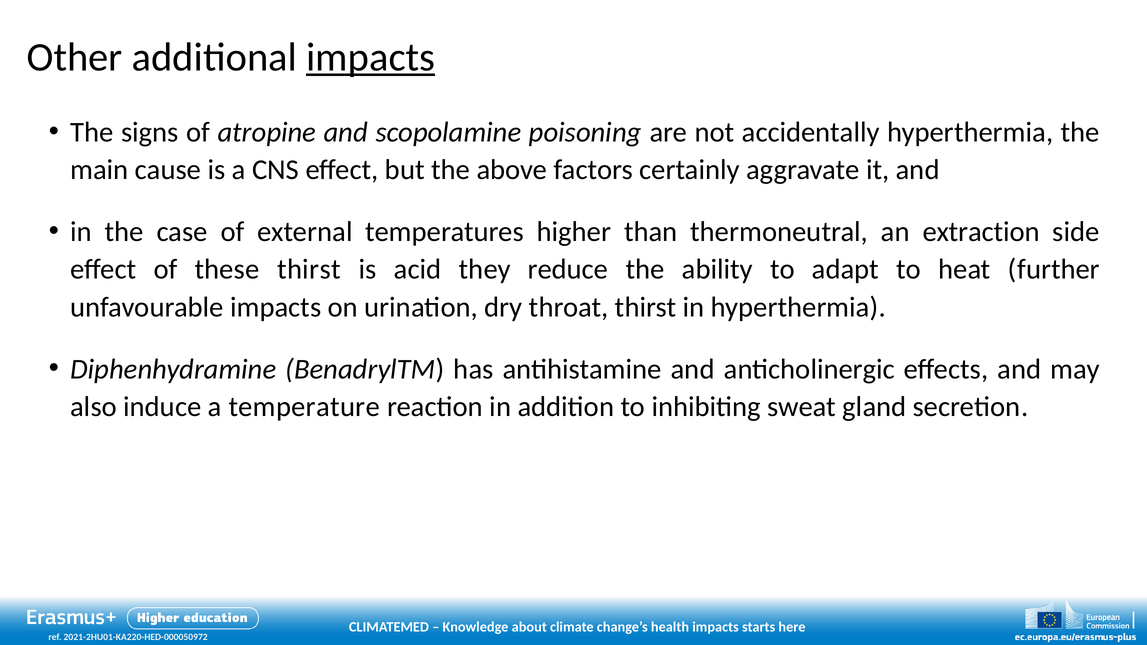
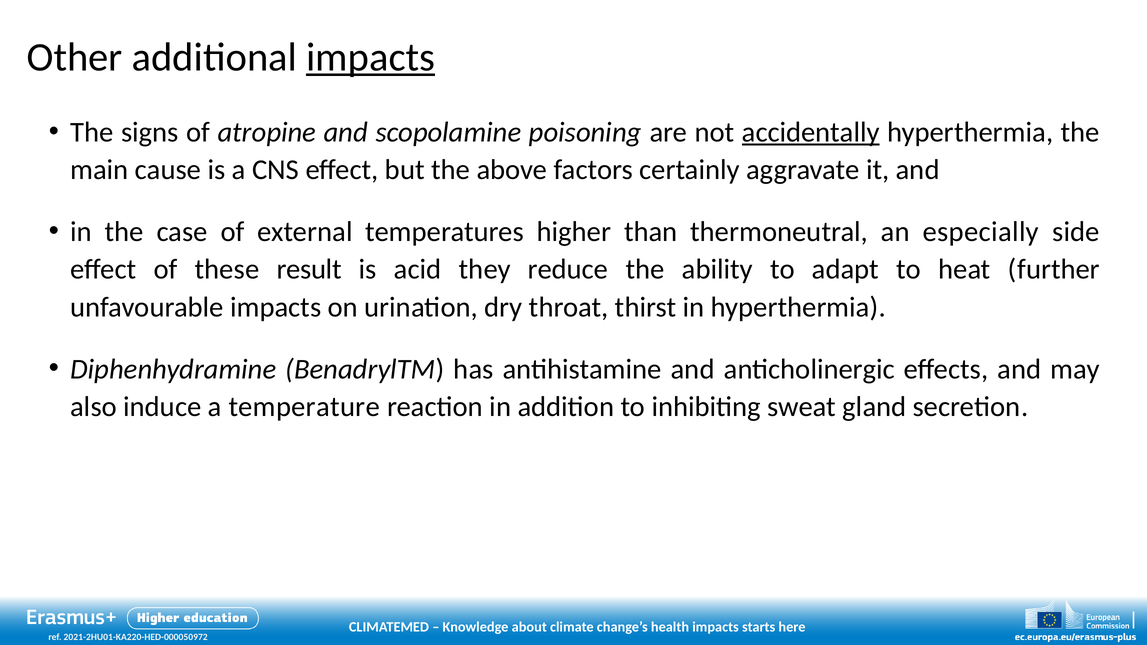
accidentally underline: none -> present
extraction: extraction -> especially
these thirst: thirst -> result
